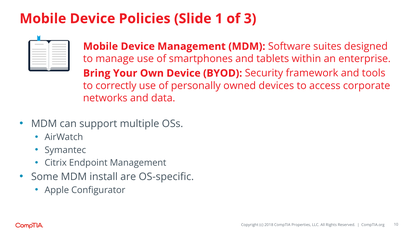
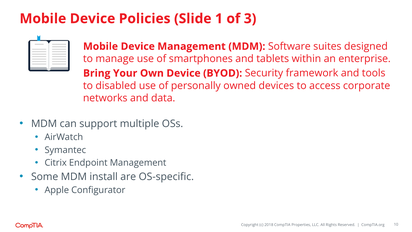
correctly: correctly -> disabled
